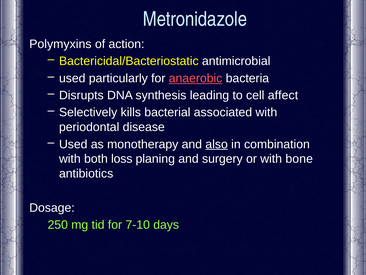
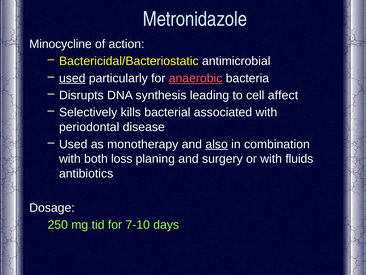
Polymyxins: Polymyxins -> Minocycline
used at (72, 78) underline: none -> present
bone: bone -> fluids
